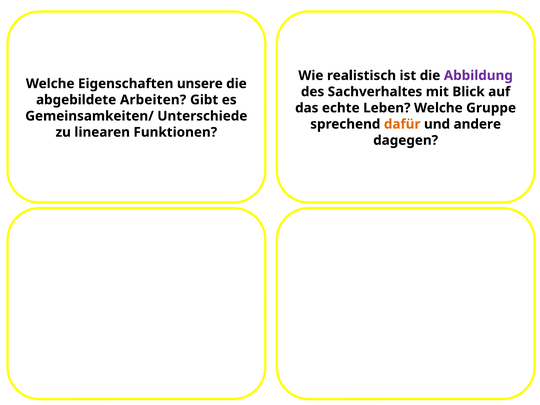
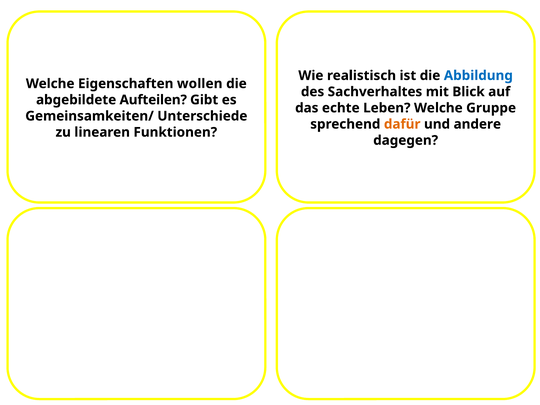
Abbildung colour: purple -> blue
unsere: unsere -> wollen
Arbeiten: Arbeiten -> Aufteilen
